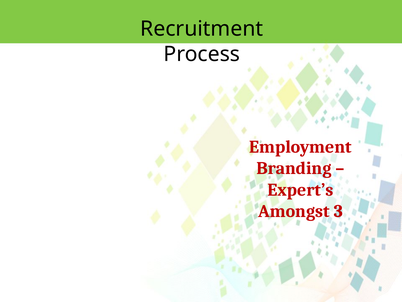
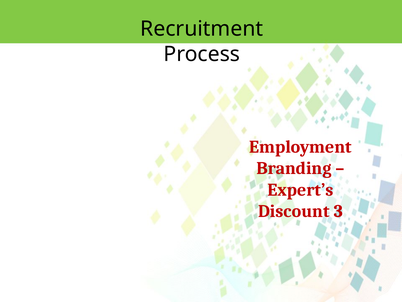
Amongst: Amongst -> Discount
